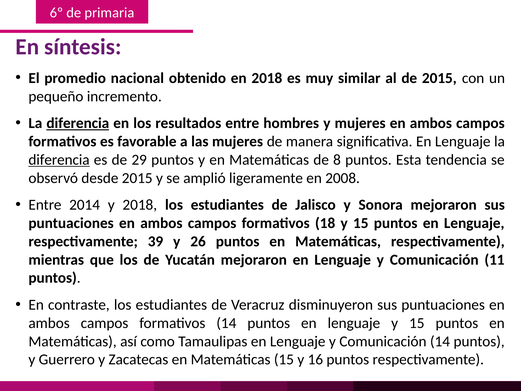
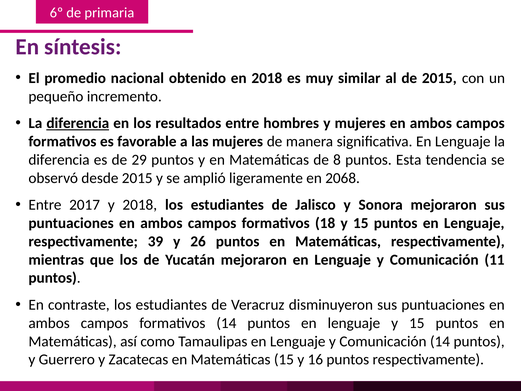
diferencia at (59, 160) underline: present -> none
2008: 2008 -> 2068
2014: 2014 -> 2017
